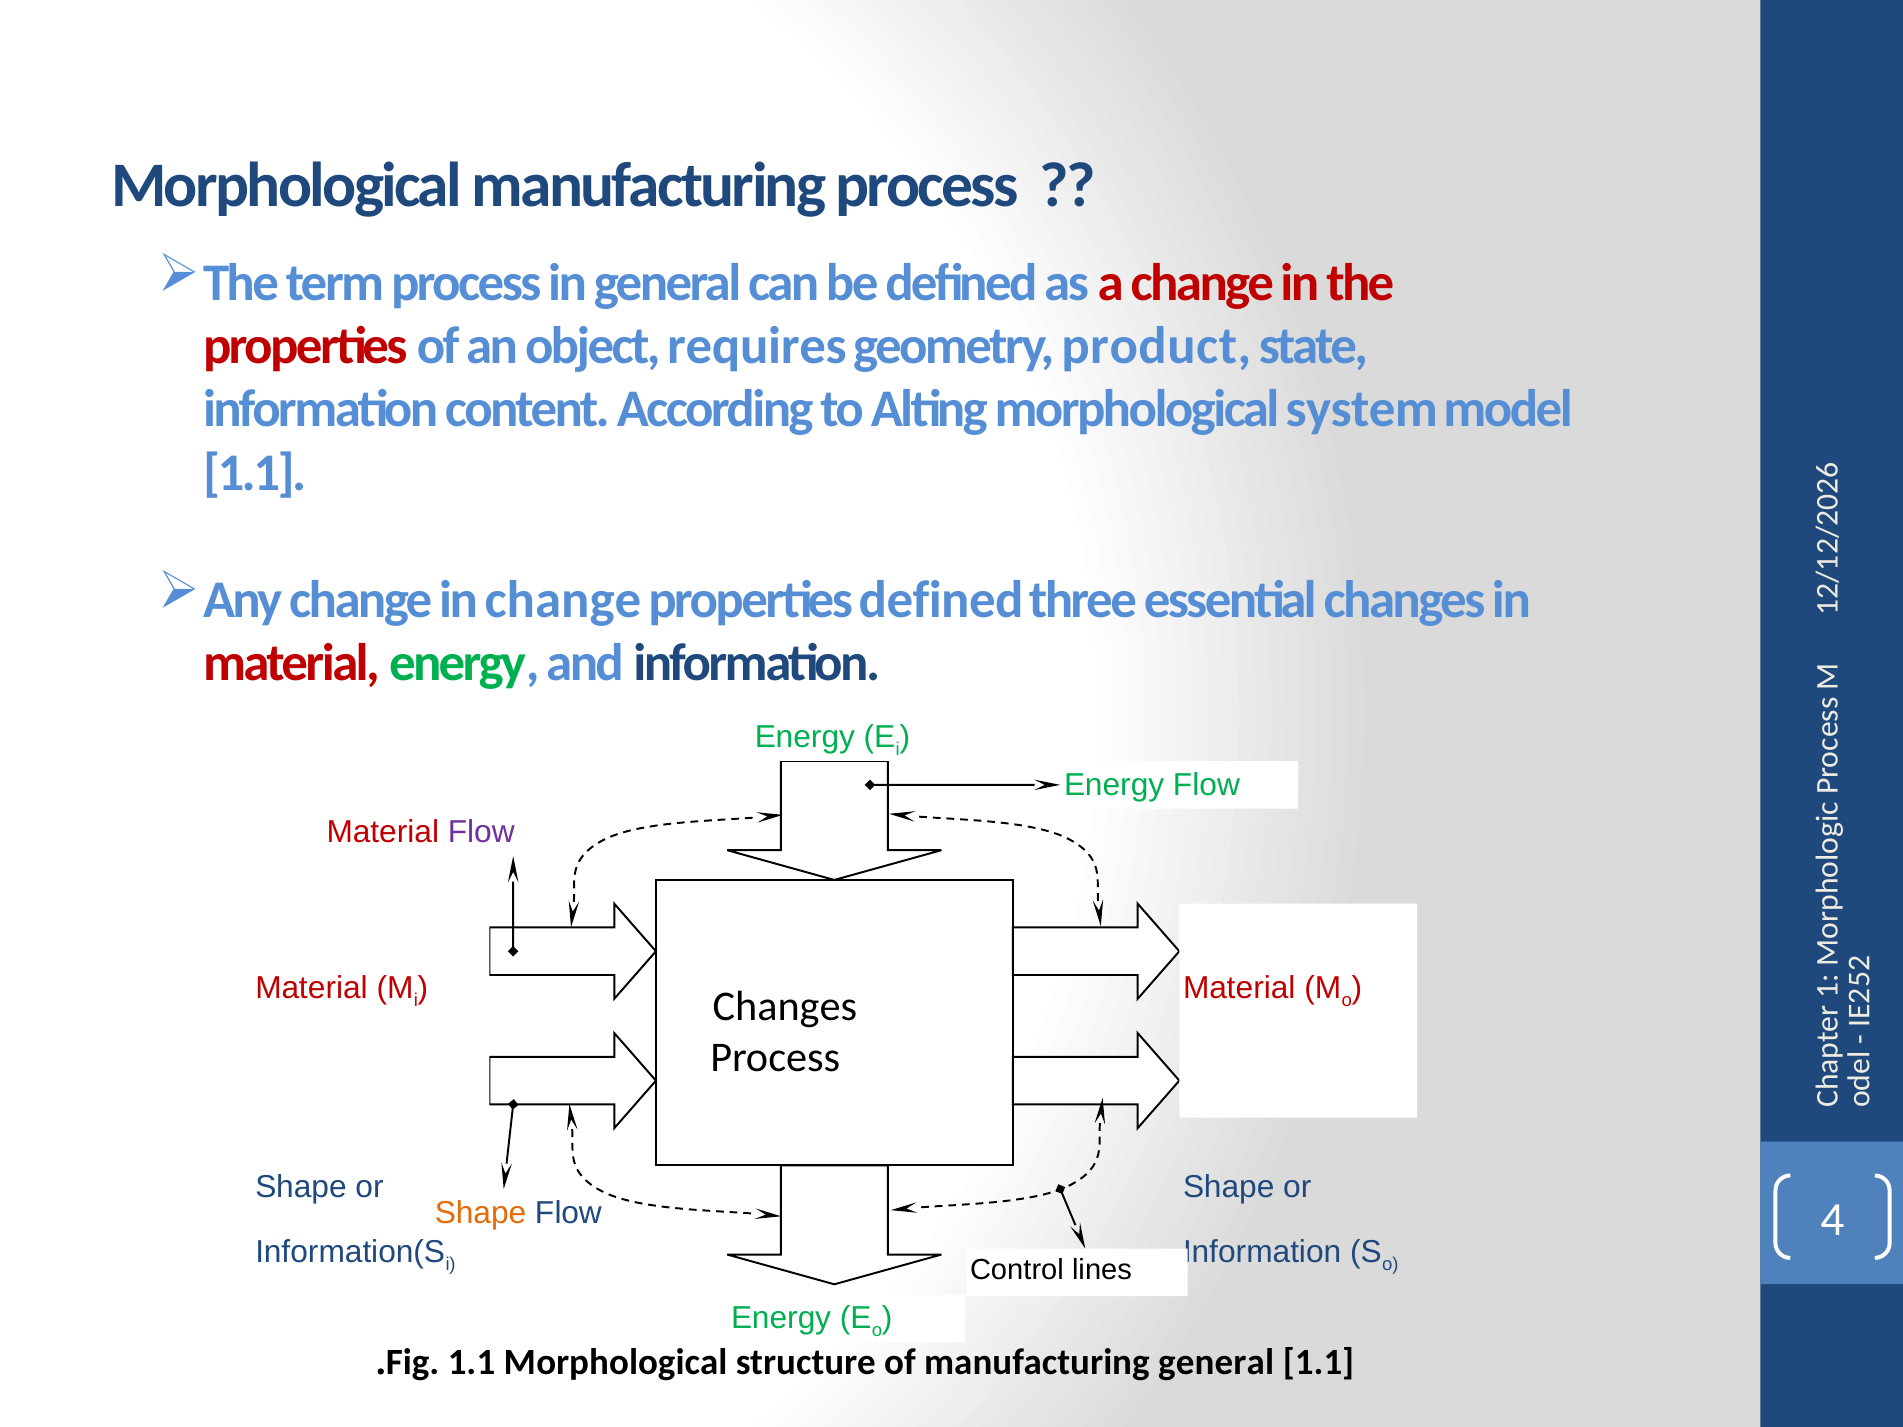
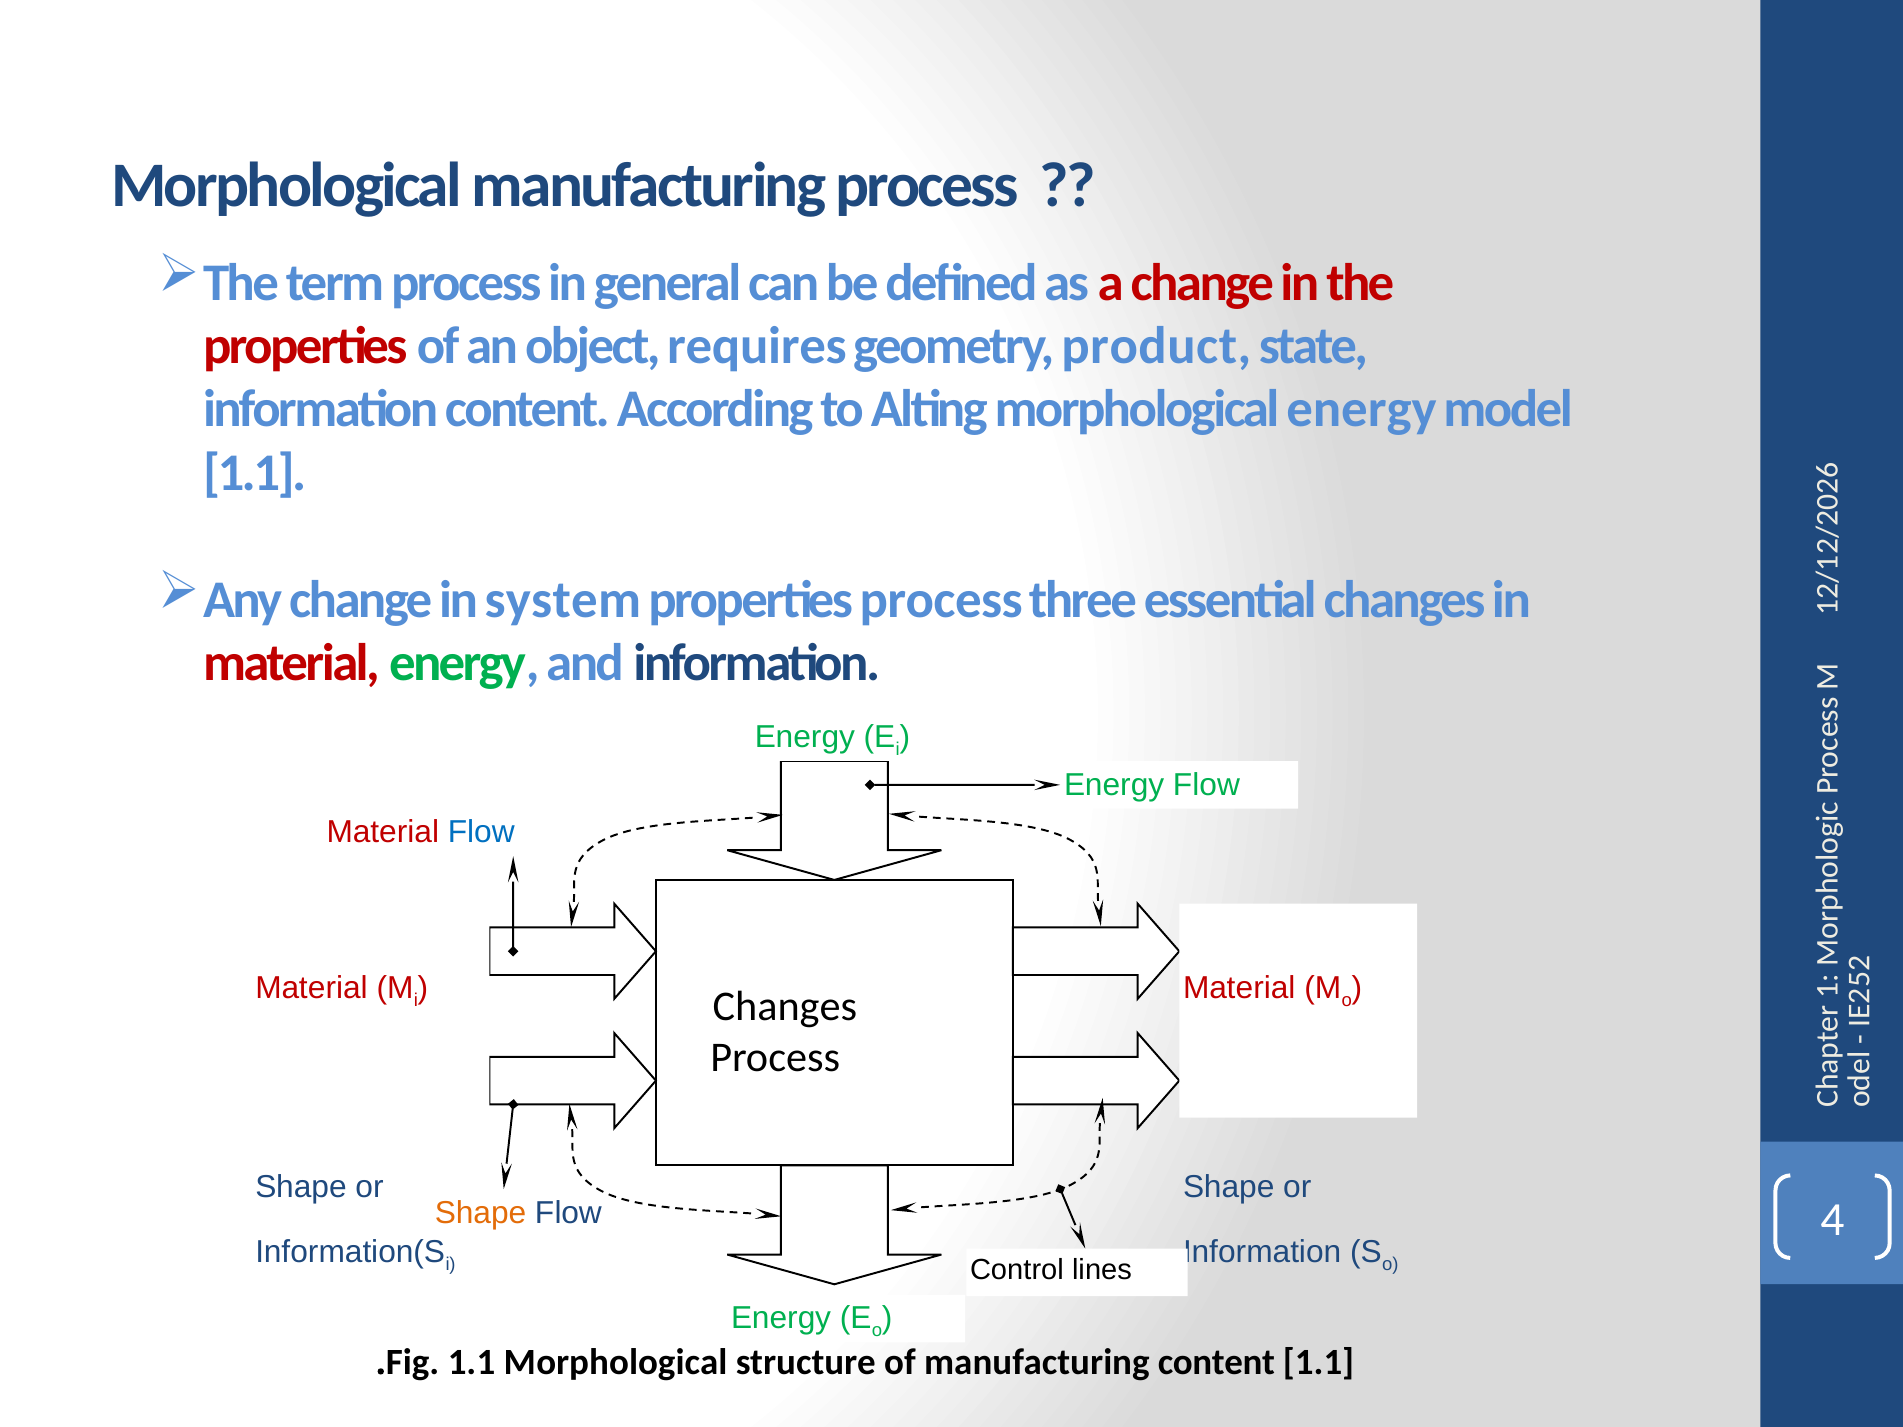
morphological system: system -> energy
in change: change -> system
properties defined: defined -> process
Flow at (481, 832) colour: purple -> blue
manufacturing general: general -> content
